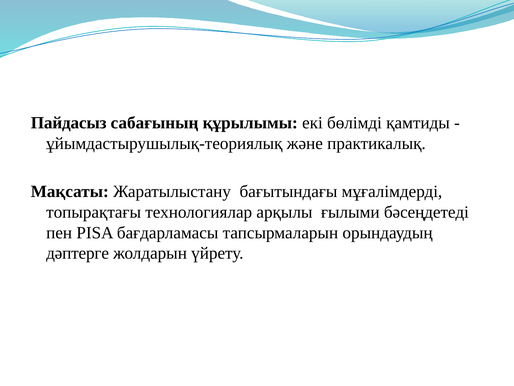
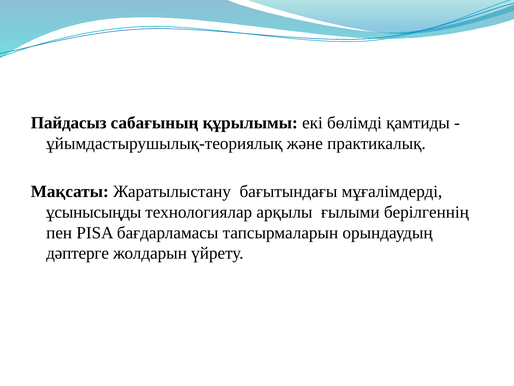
топырақтағы: топырақтағы -> ұсынысыңды
бәсеңдетеді: бәсеңдетеді -> берілгеннің
